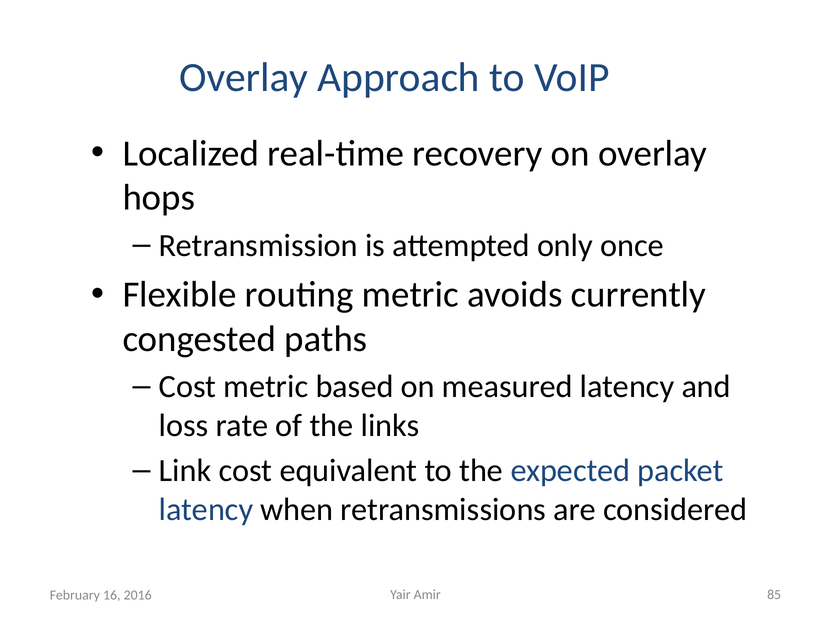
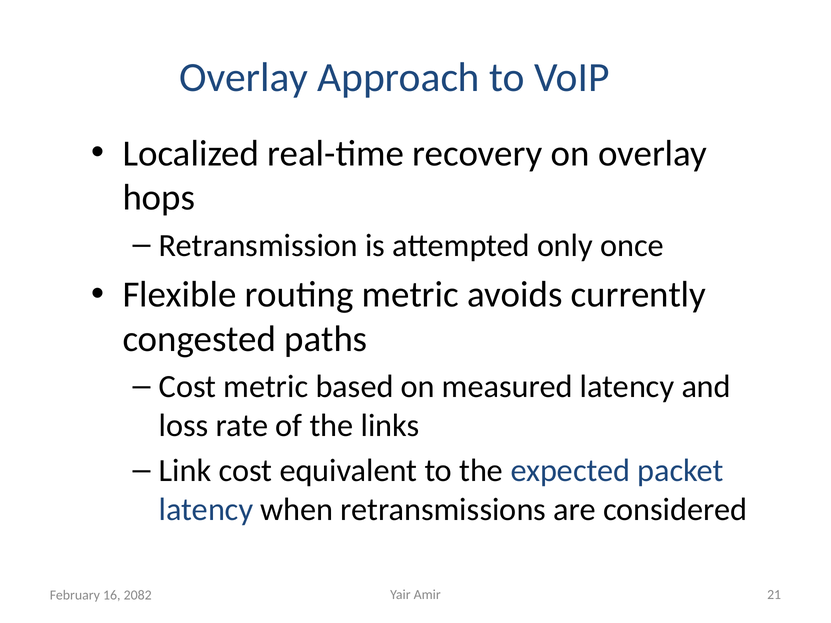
85: 85 -> 21
2016: 2016 -> 2082
